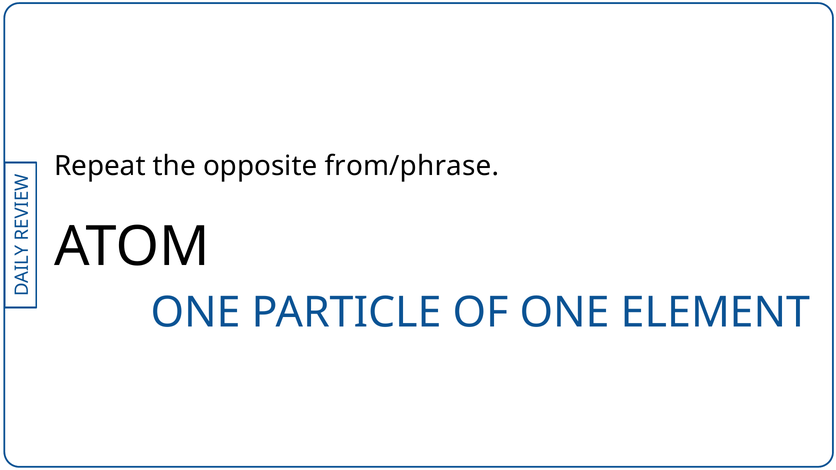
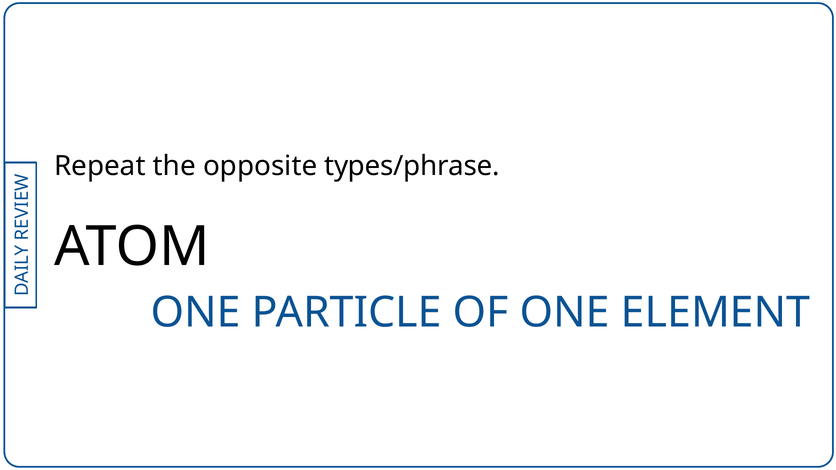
from/phrase: from/phrase -> types/phrase
